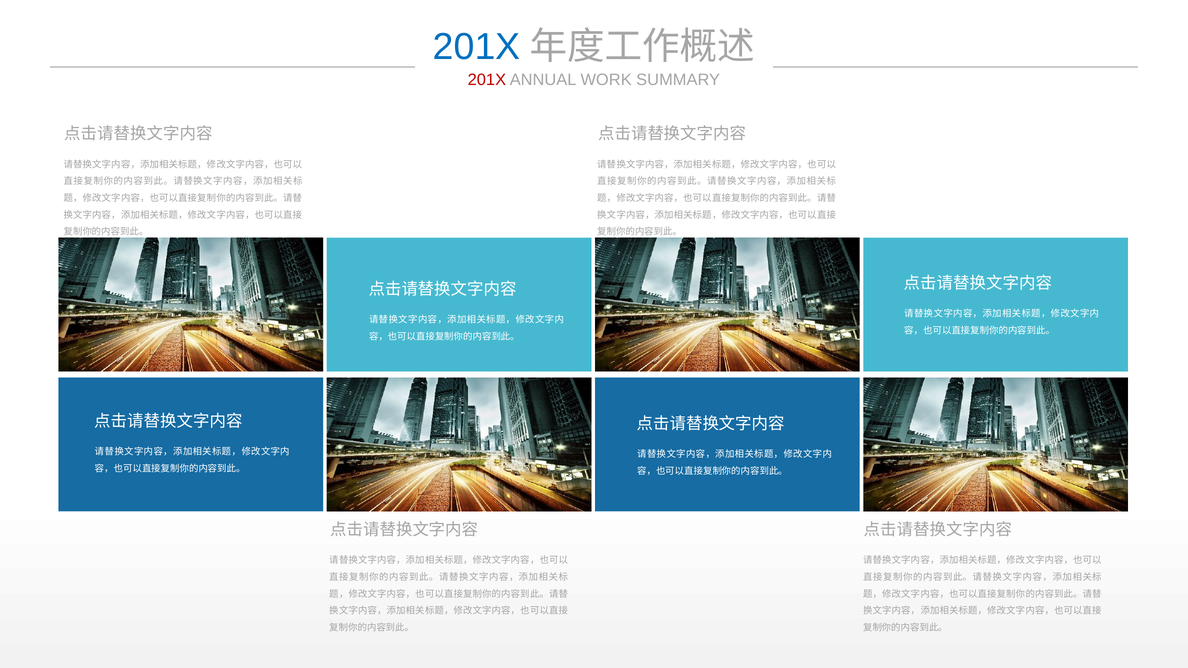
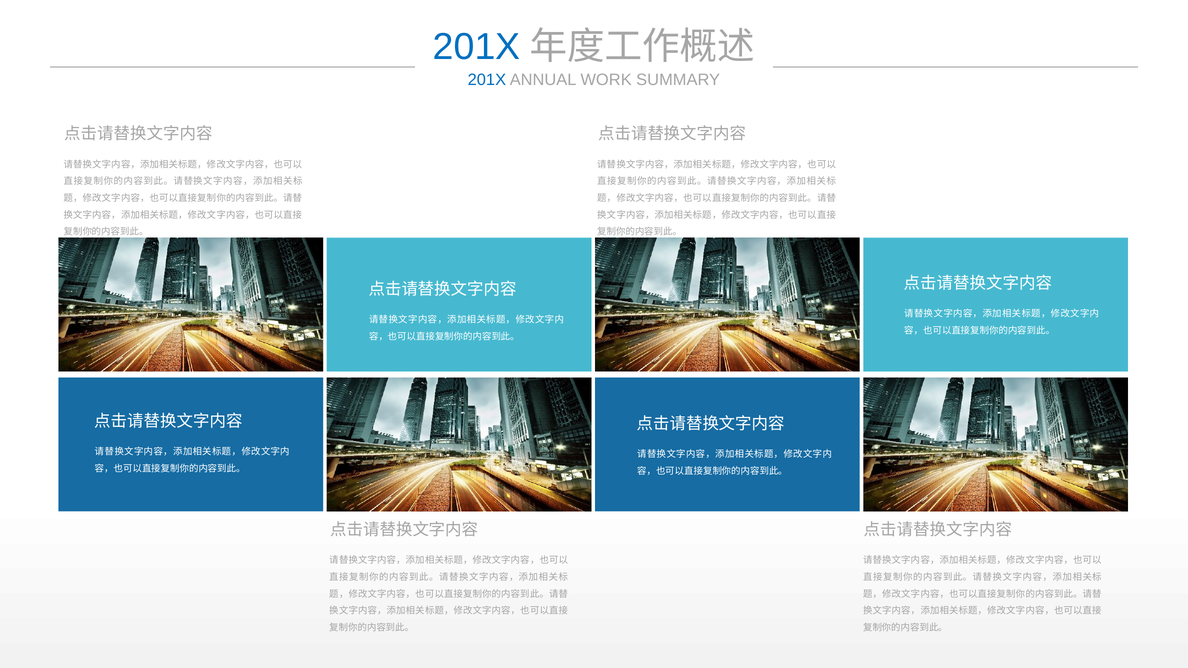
201X at (487, 80) colour: red -> blue
